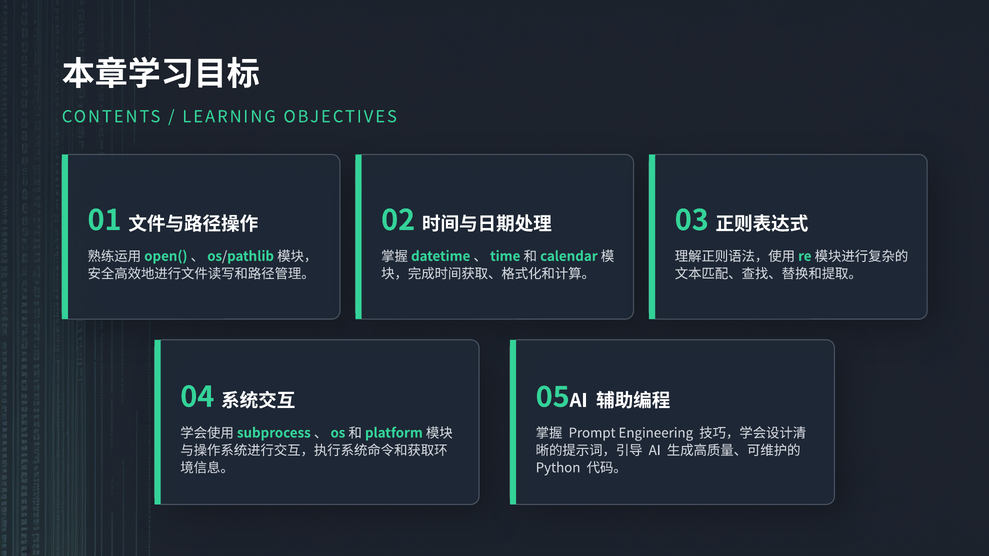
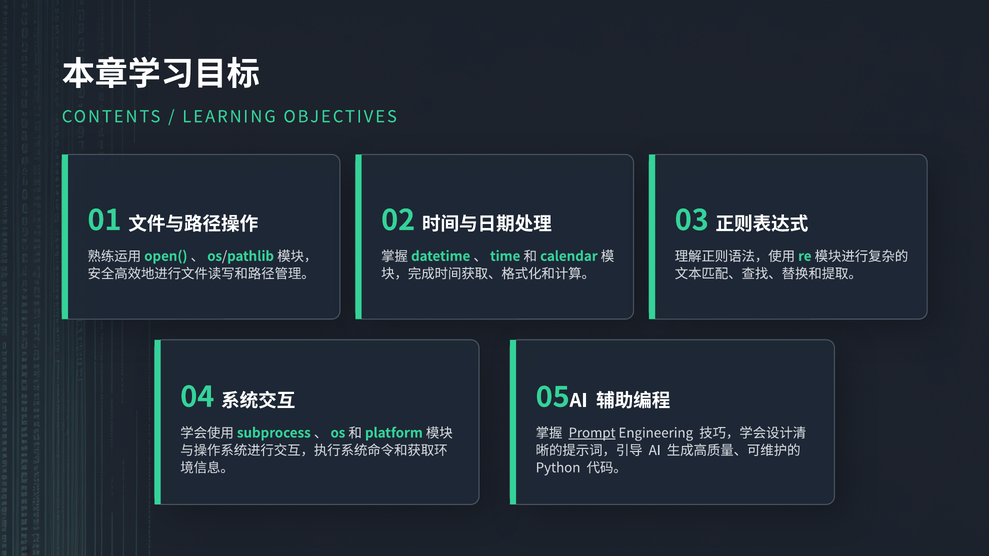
Prompt underline: none -> present
